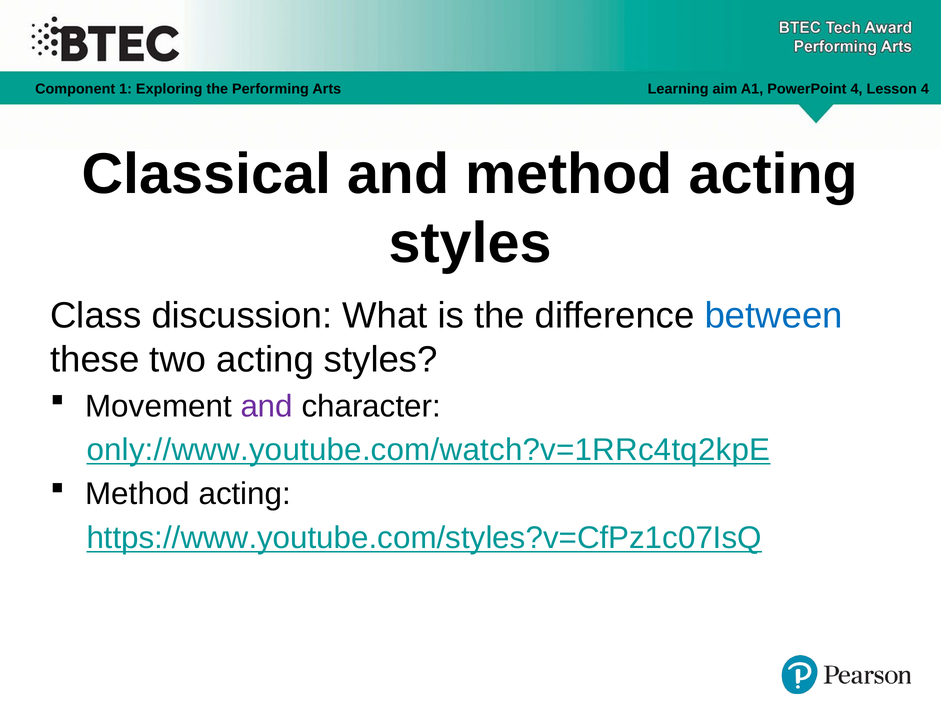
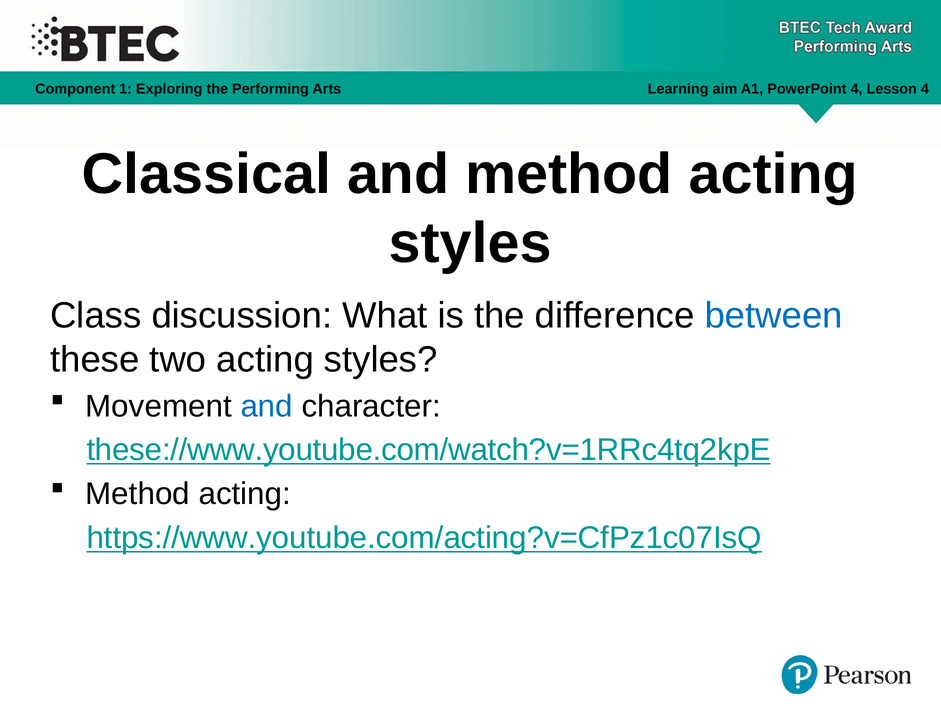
and at (267, 406) colour: purple -> blue
only://www.youtube.com/watch?v=1RRc4tq2kpE: only://www.youtube.com/watch?v=1RRc4tq2kpE -> these://www.youtube.com/watch?v=1RRc4tq2kpE
https://www.youtube.com/styles?v=CfPz1c07IsQ: https://www.youtube.com/styles?v=CfPz1c07IsQ -> https://www.youtube.com/acting?v=CfPz1c07IsQ
